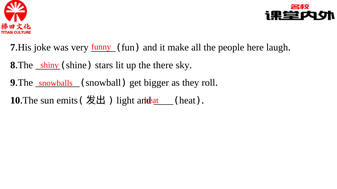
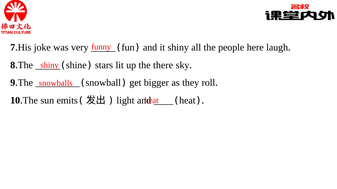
it make: make -> shiny
